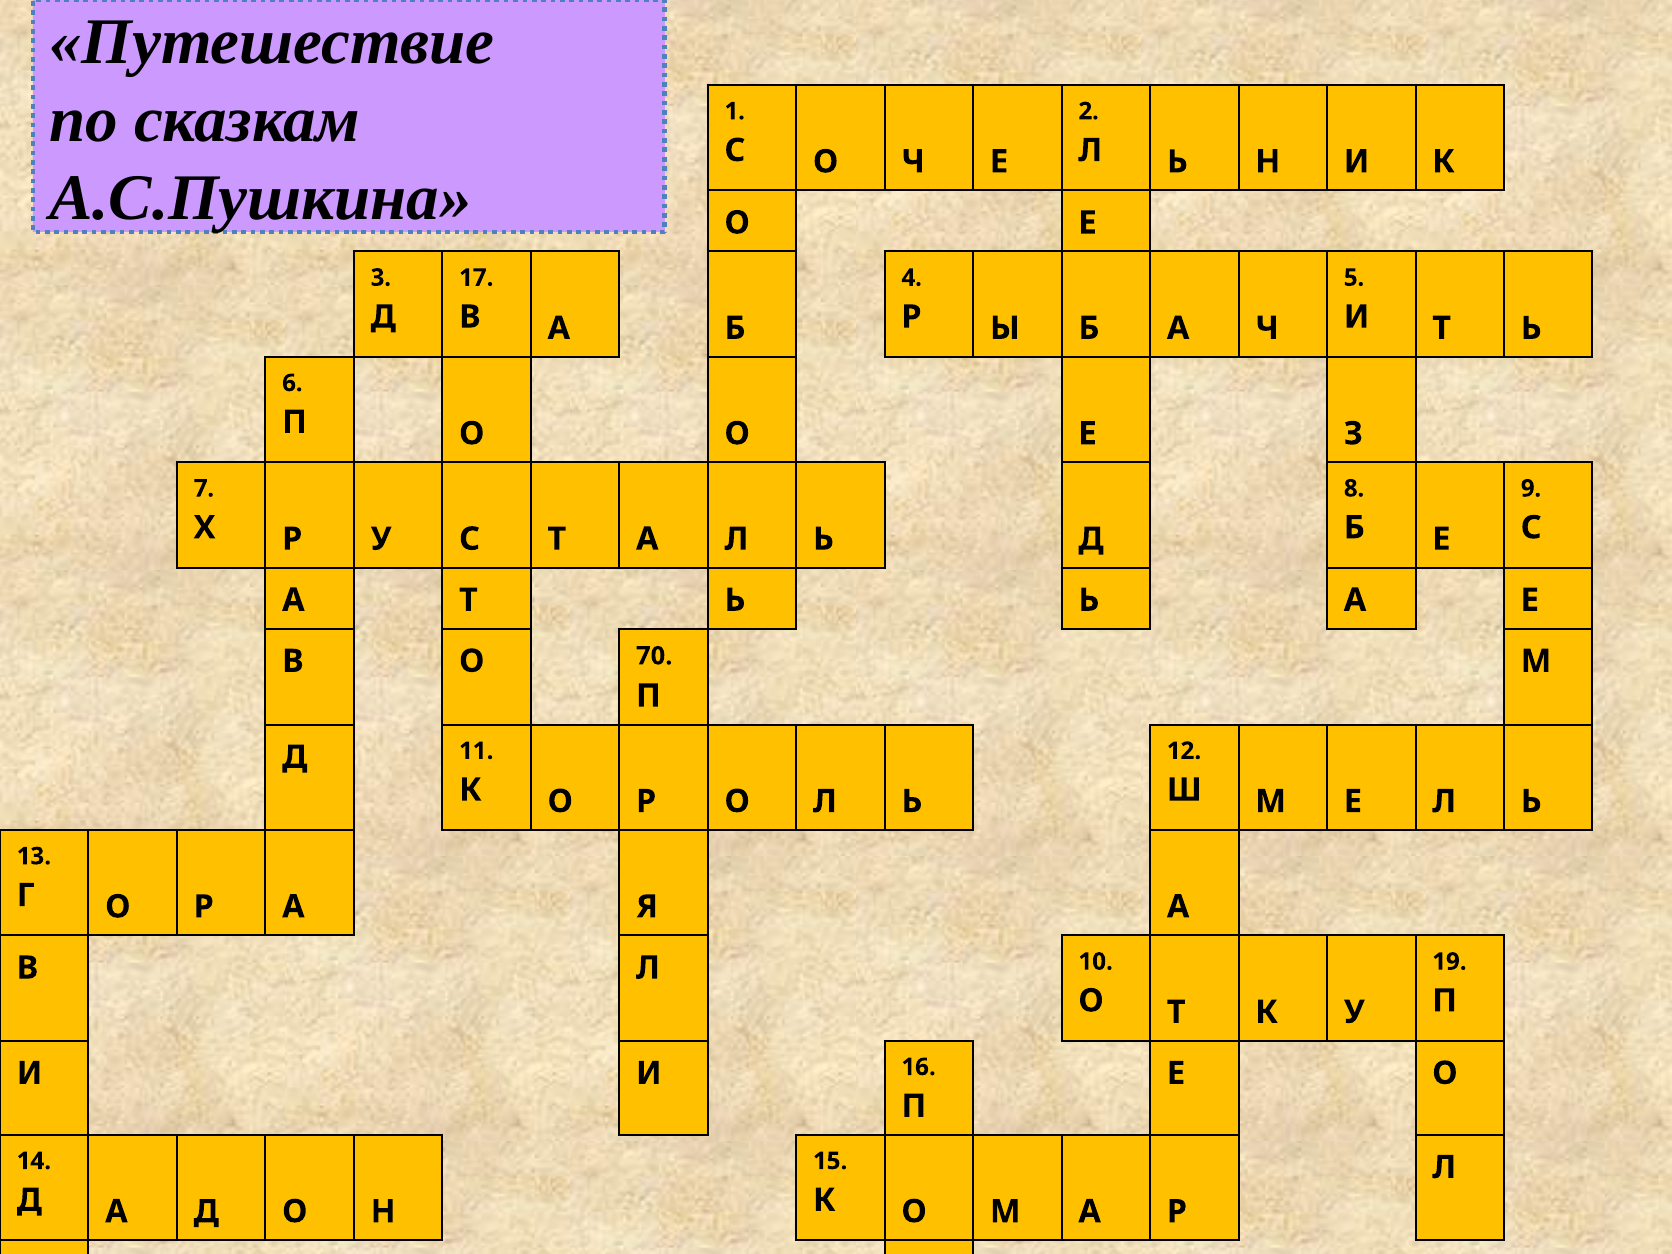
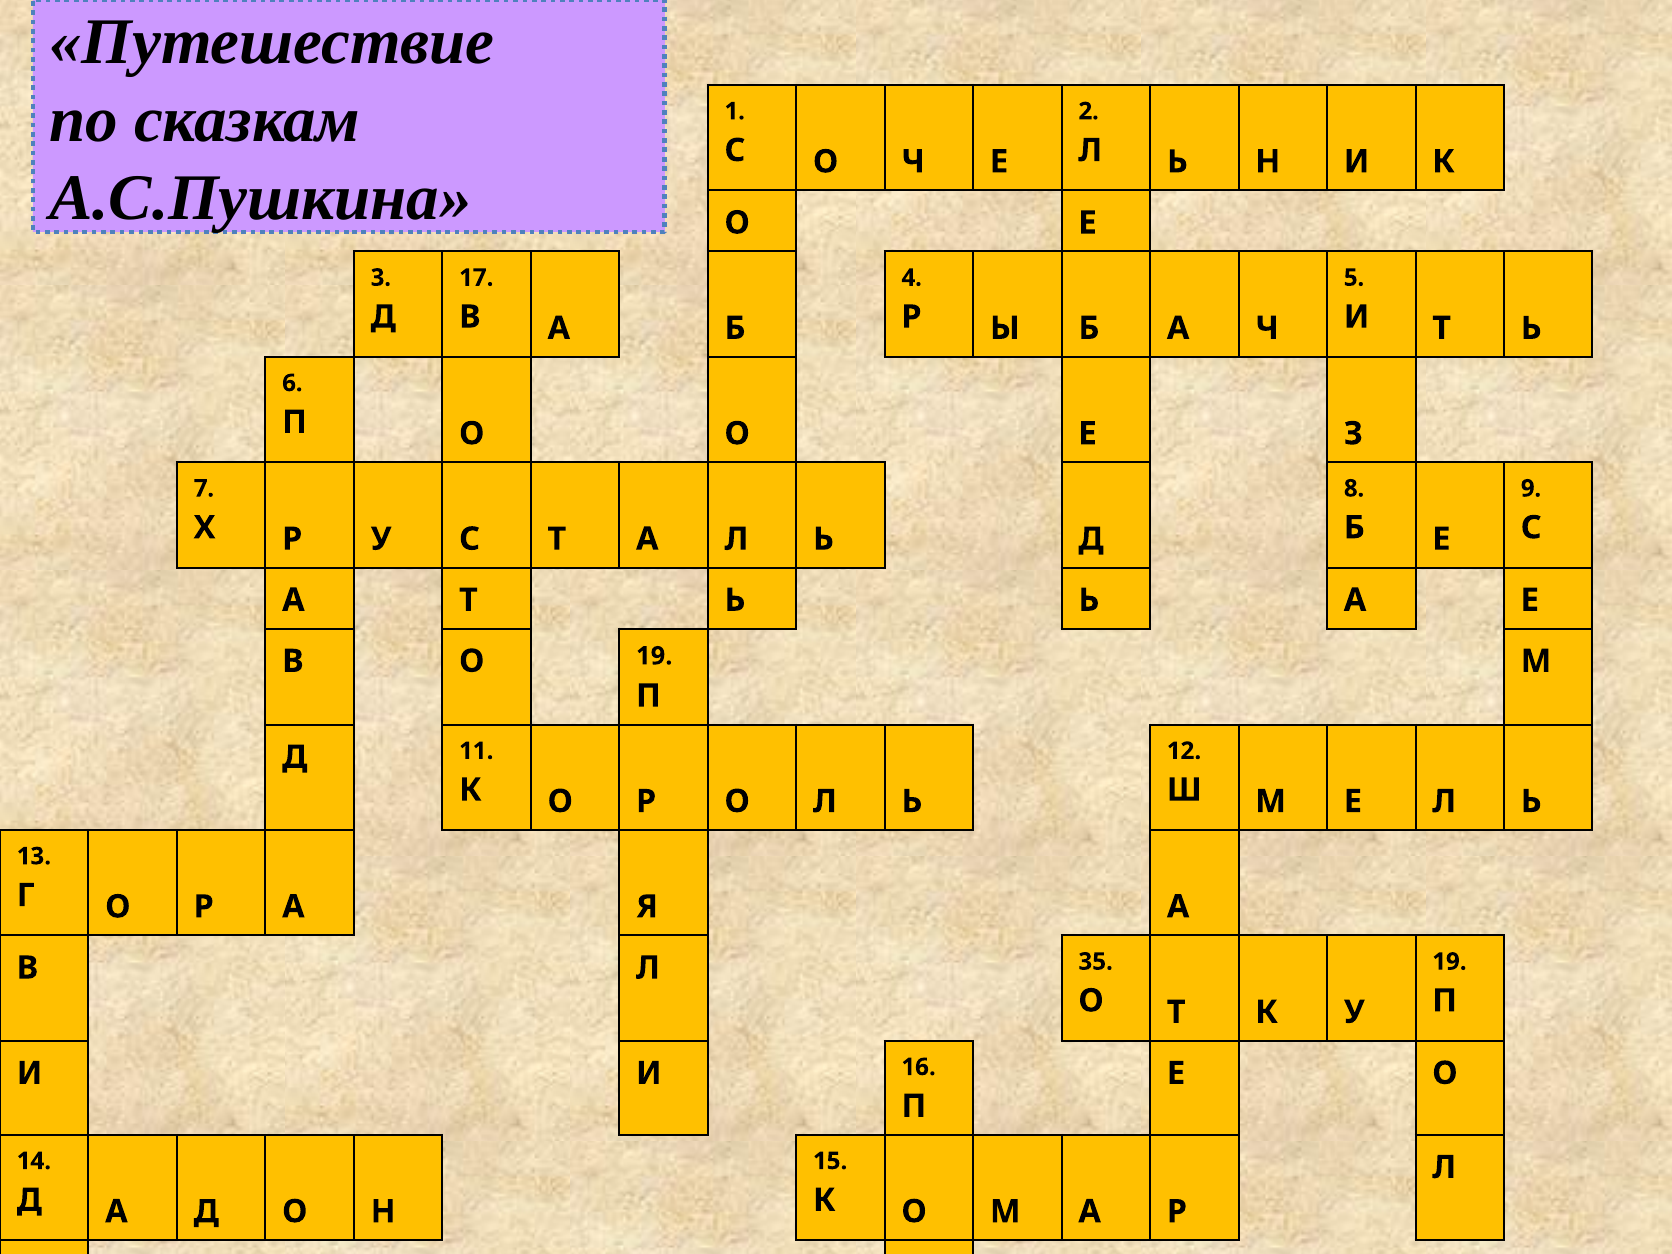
О 70: 70 -> 19
10: 10 -> 35
